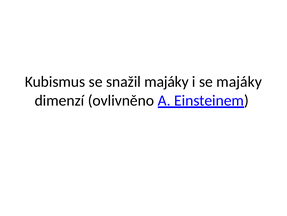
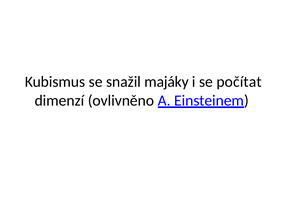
se majáky: majáky -> počítat
